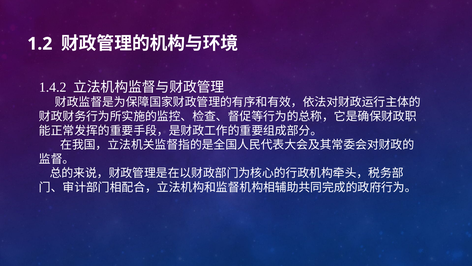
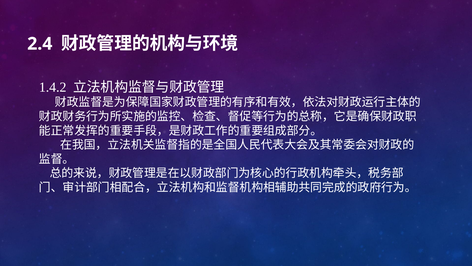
1.2: 1.2 -> 2.4
